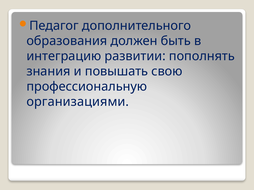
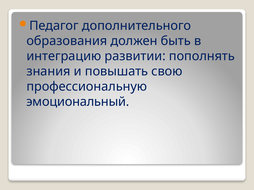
организациями: организациями -> эмоциональный
